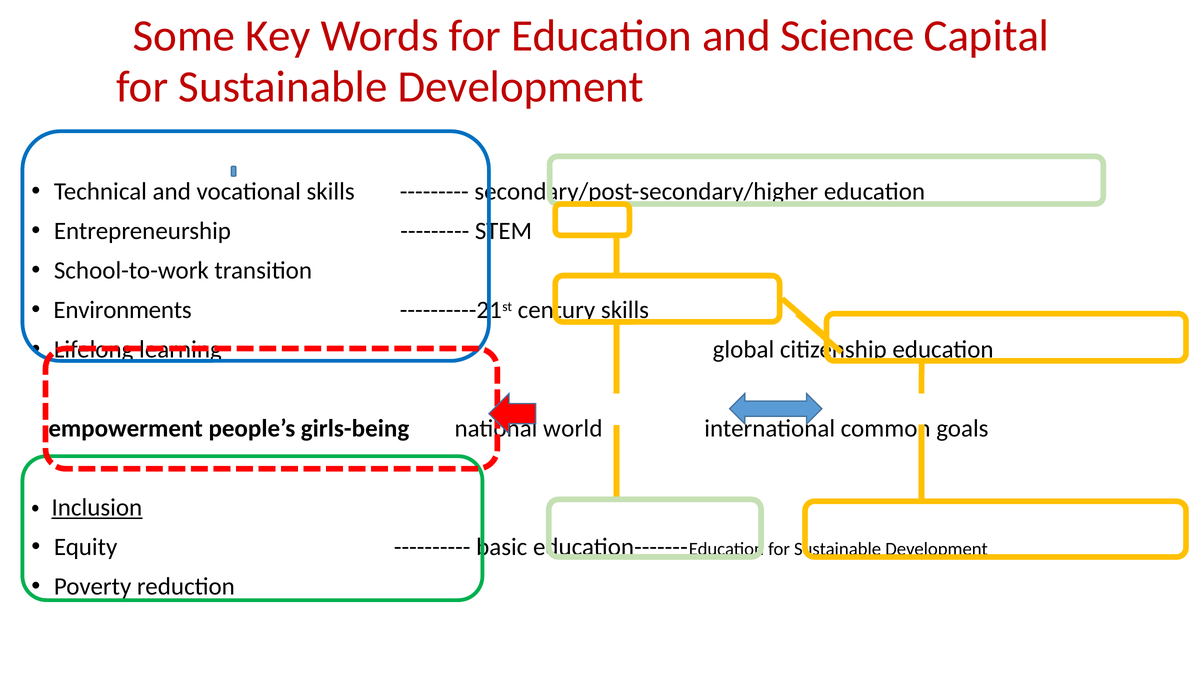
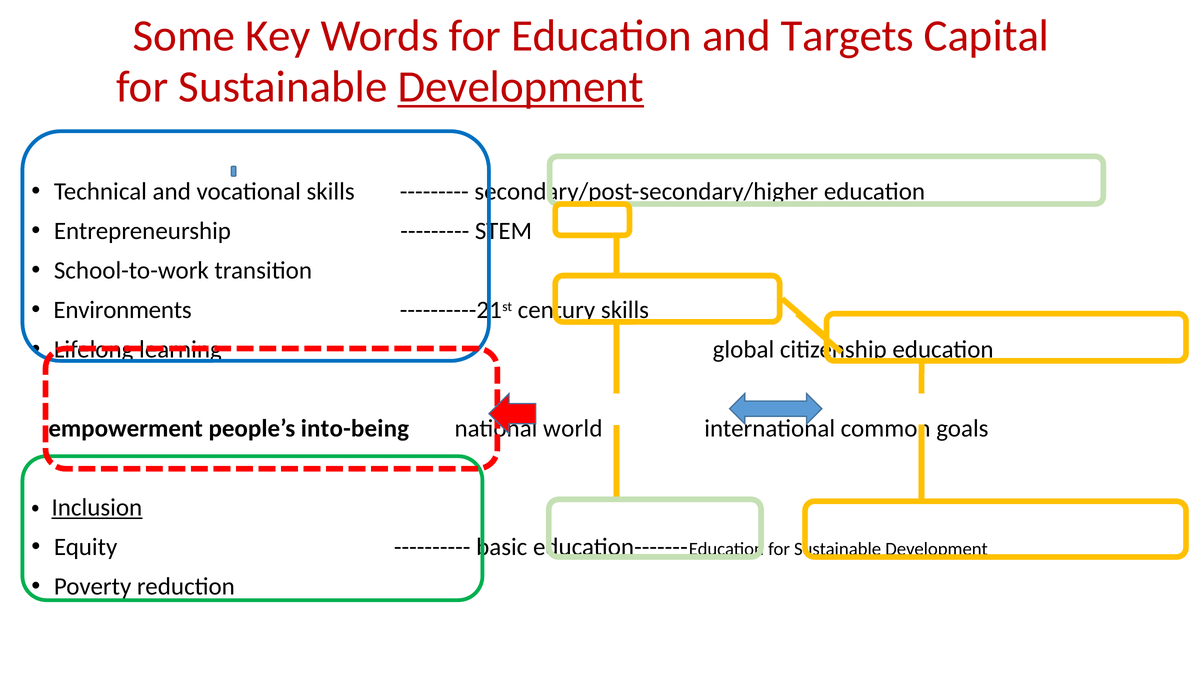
Science: Science -> Targets
Development at (521, 87) underline: none -> present
girls-being: girls-being -> into-being
